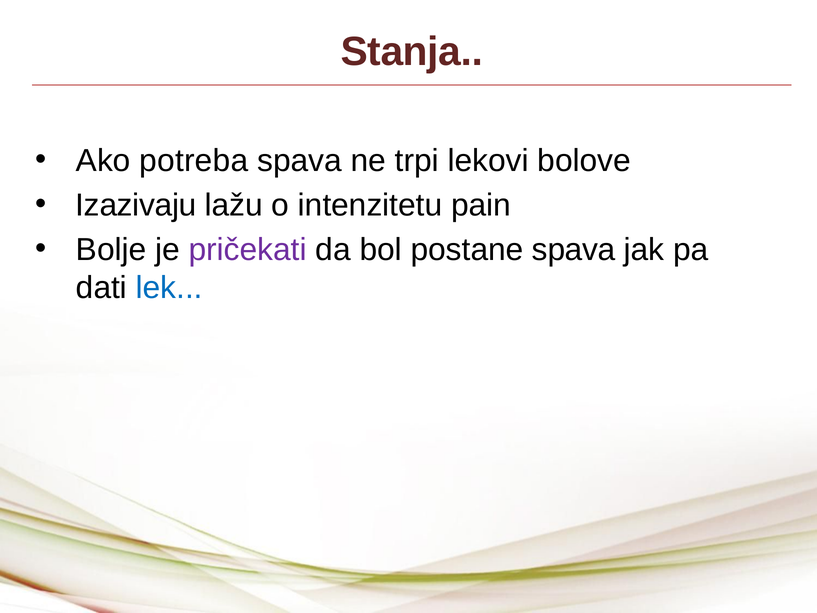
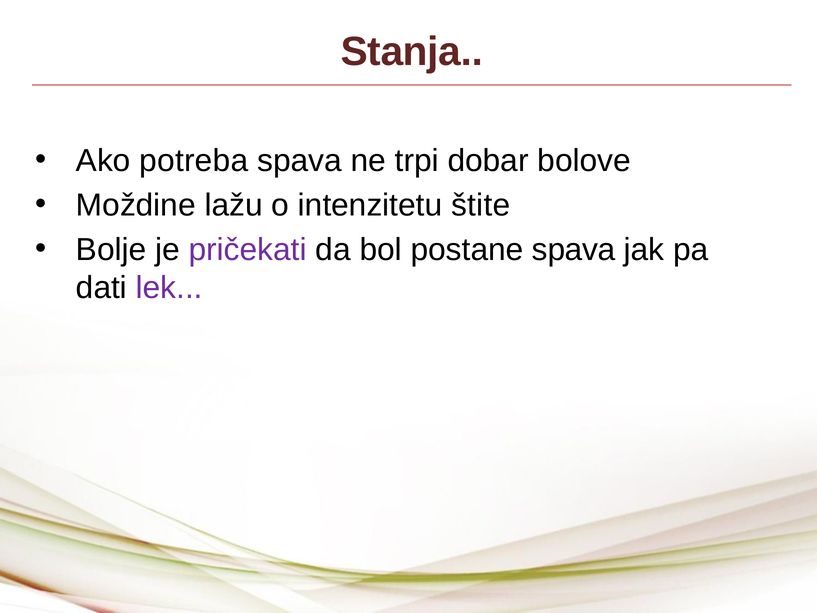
lekovi: lekovi -> dobar
Izazivaju: Izazivaju -> Moždine
pain: pain -> štite
lek colour: blue -> purple
